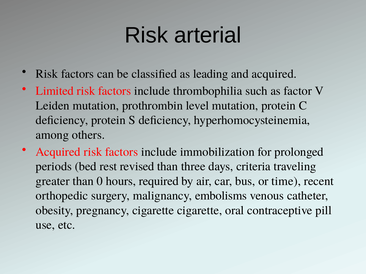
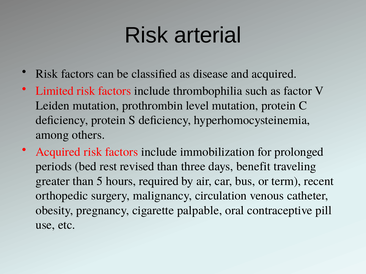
leading: leading -> disease
criteria: criteria -> benefit
0: 0 -> 5
time: time -> term
embolisms: embolisms -> circulation
cigarette cigarette: cigarette -> palpable
